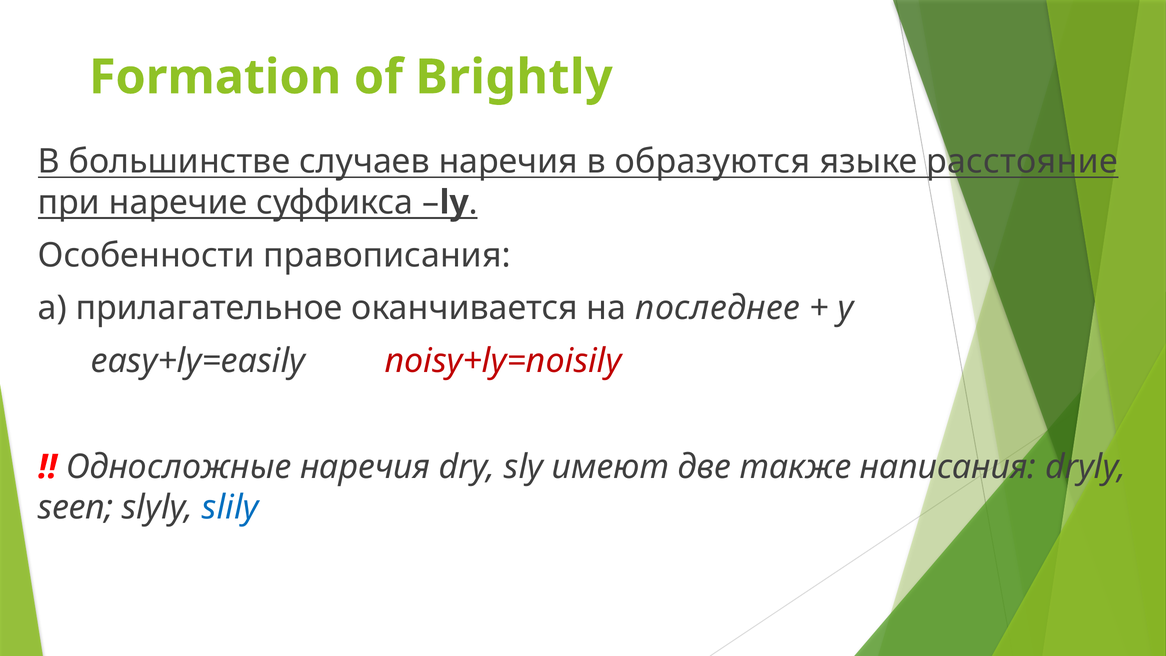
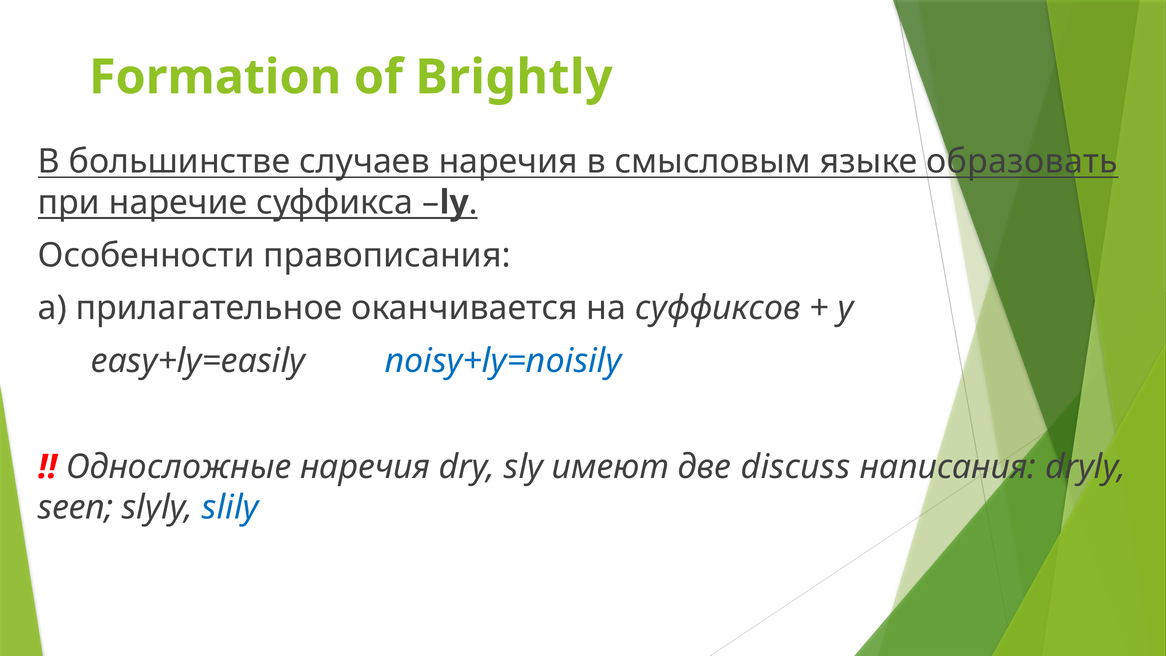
образуются: образуются -> смысловым
расстояние: расстояние -> образовать
последнее: последнее -> суффиксов
noisy+ly=noisily colour: red -> blue
также: также -> discuss
